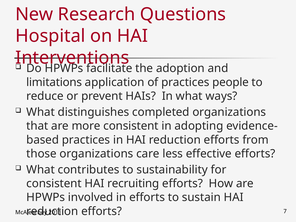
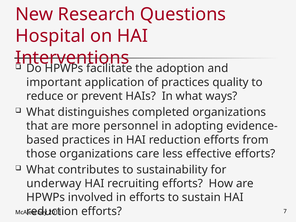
limitations: limitations -> important
people: people -> quality
more consistent: consistent -> personnel
consistent at (54, 184): consistent -> underway
